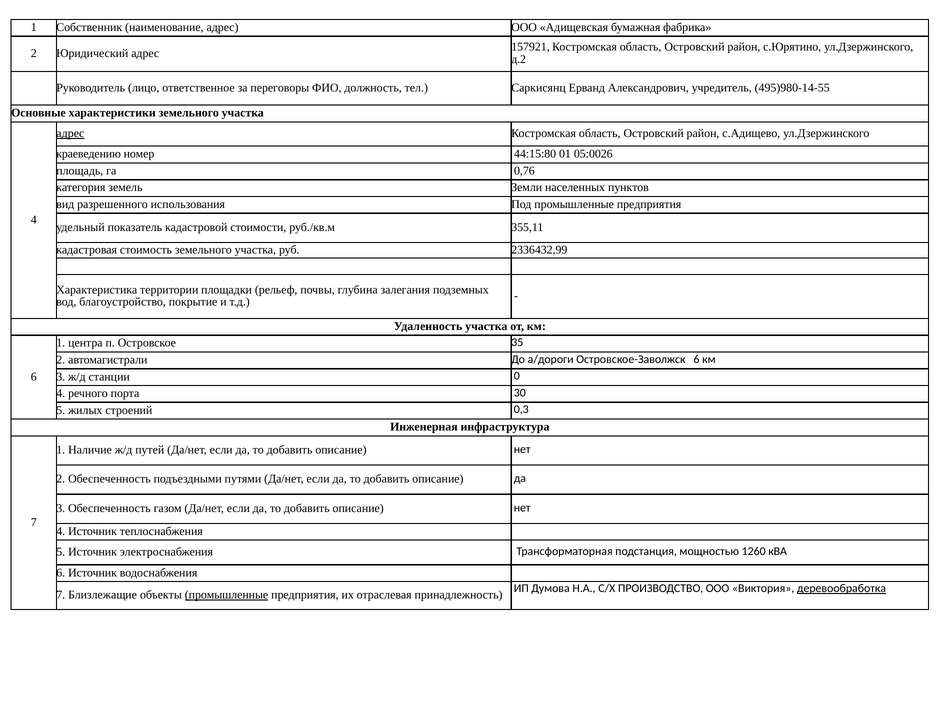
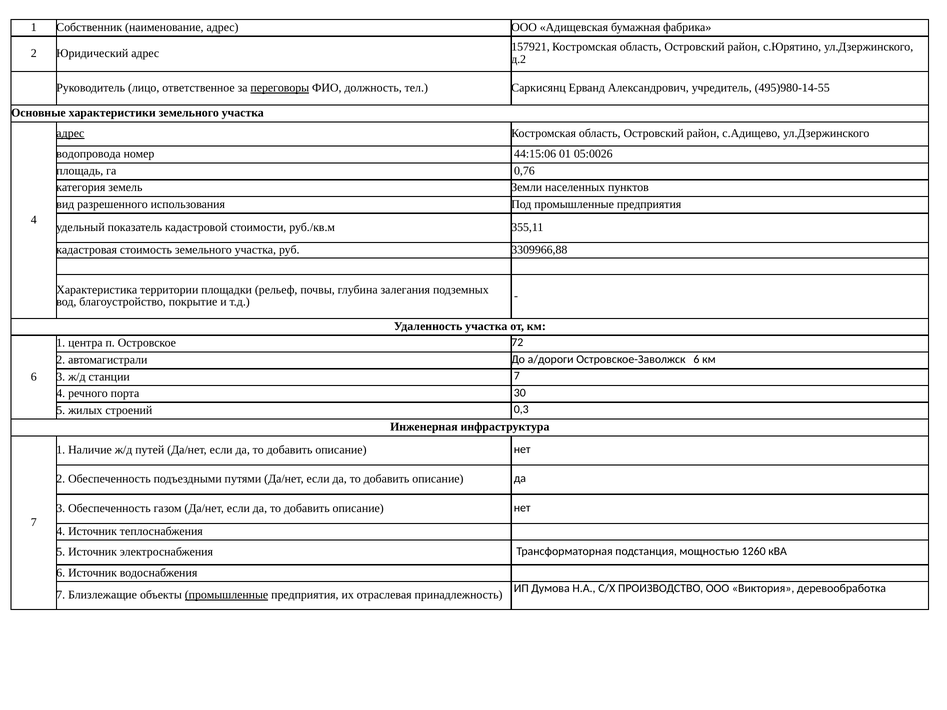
переговоры underline: none -> present
краеведению: краеведению -> водопровода
44:15:80: 44:15:80 -> 44:15:06
2336432,99: 2336432,99 -> 3309966,88
35: 35 -> 72
станции 0: 0 -> 7
деревообработка underline: present -> none
